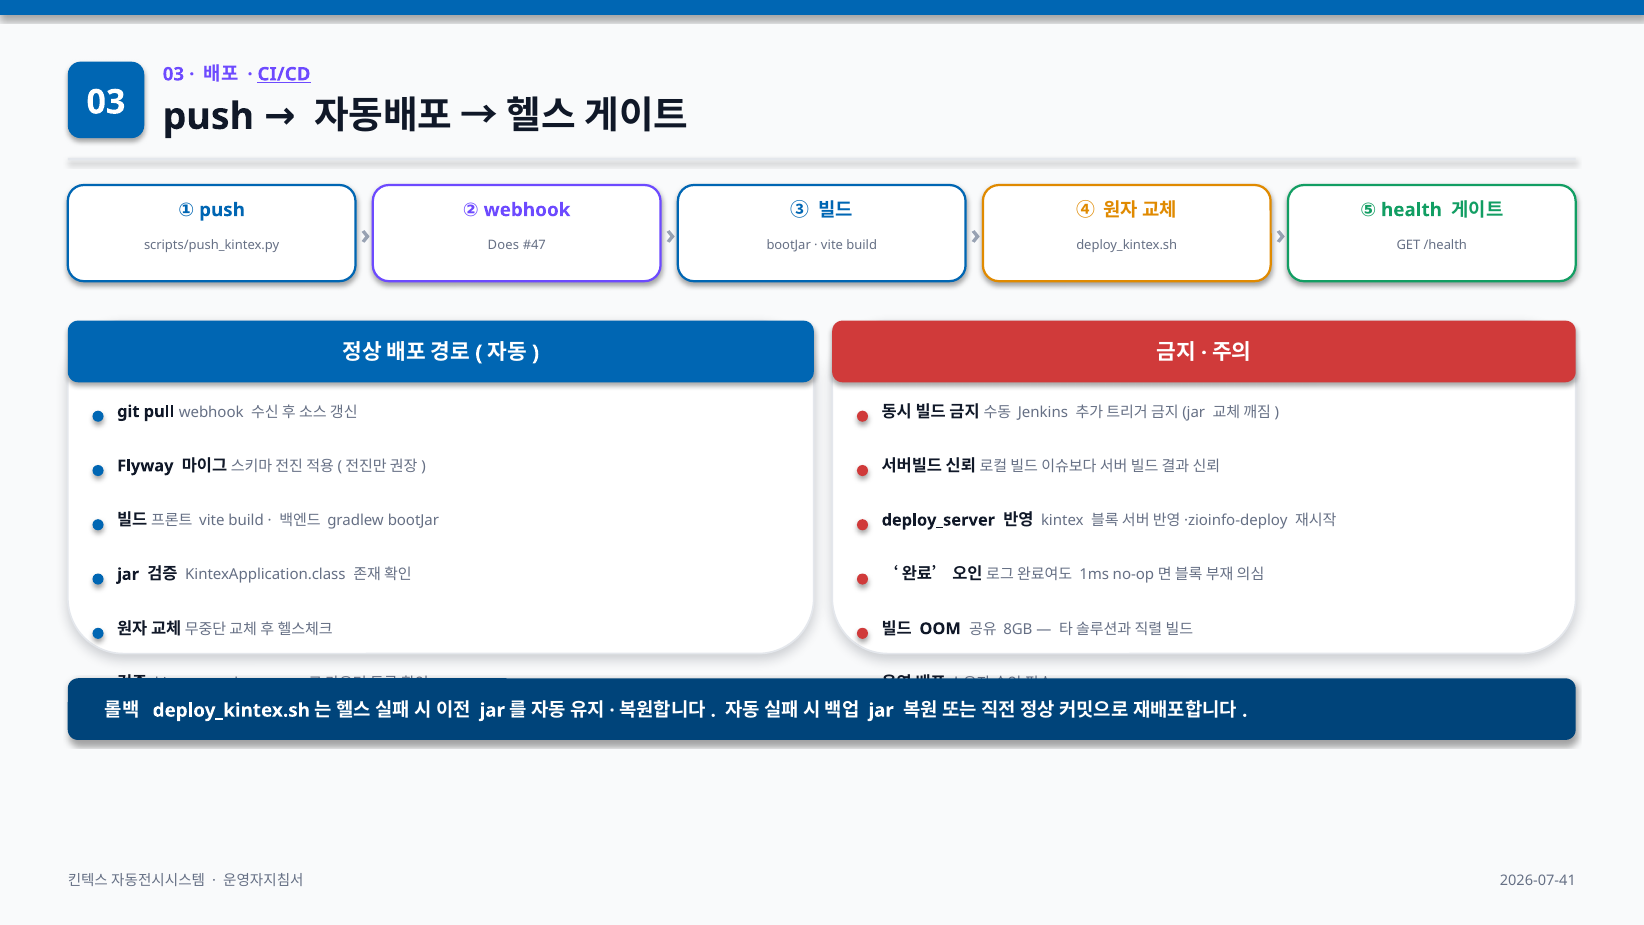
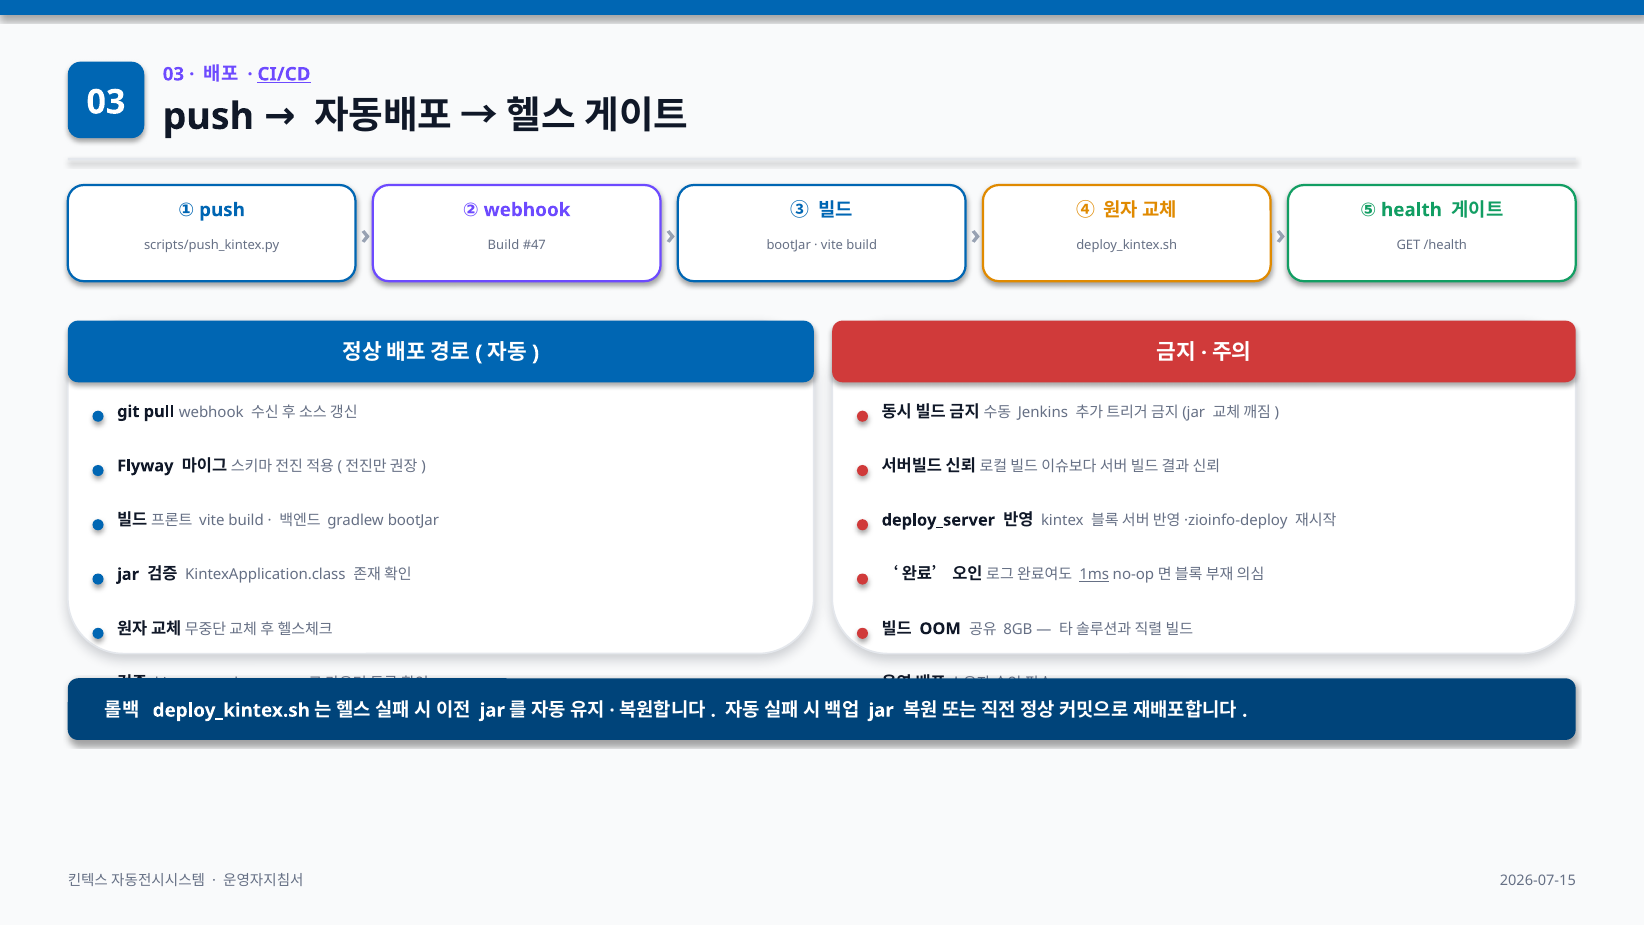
Does at (503, 245): Does -> Build
1ms underline: none -> present
2026-07-41: 2026-07-41 -> 2026-07-15
